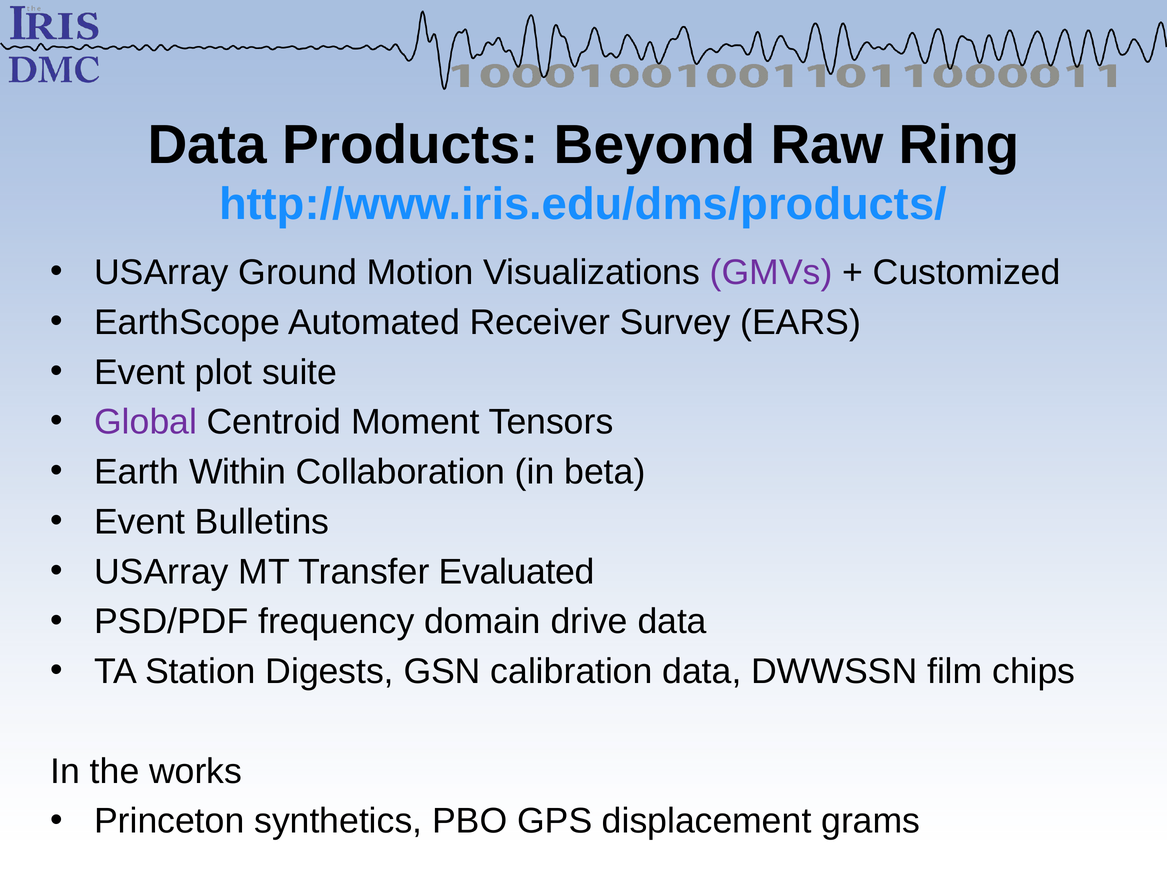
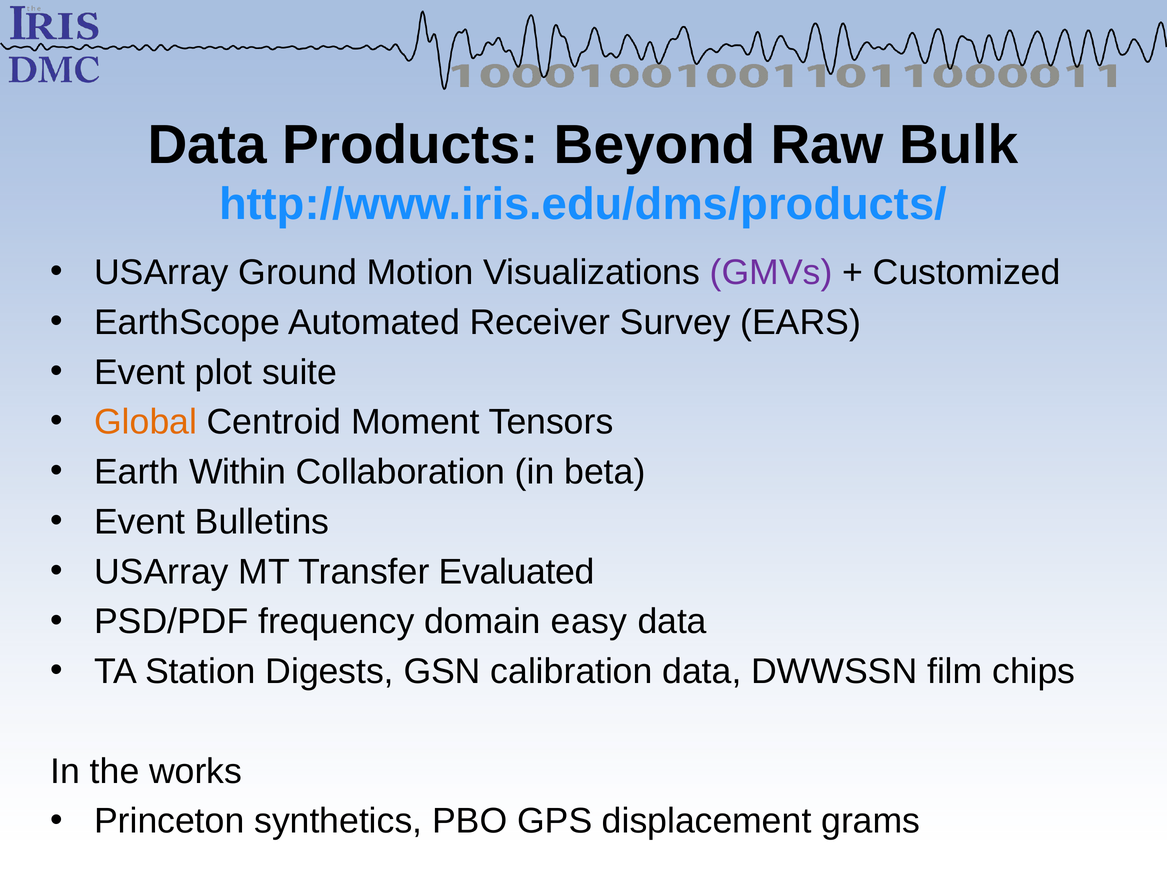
Ring: Ring -> Bulk
Global colour: purple -> orange
drive: drive -> easy
